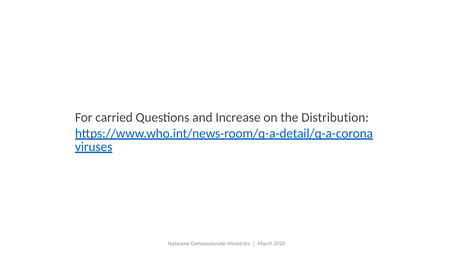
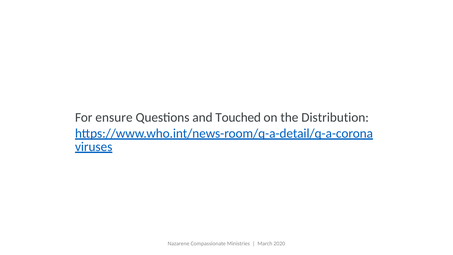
carried: carried -> ensure
Increase: Increase -> Touched
